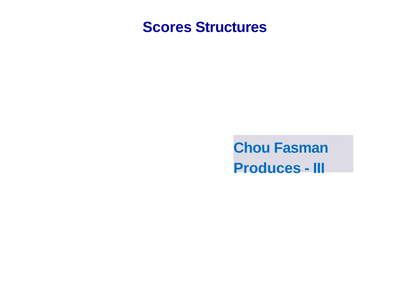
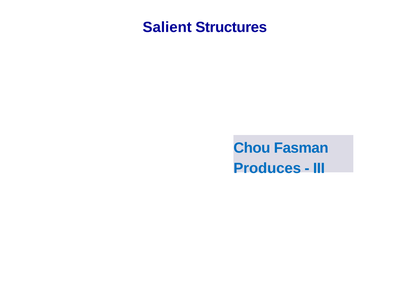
Scores: Scores -> Salient
